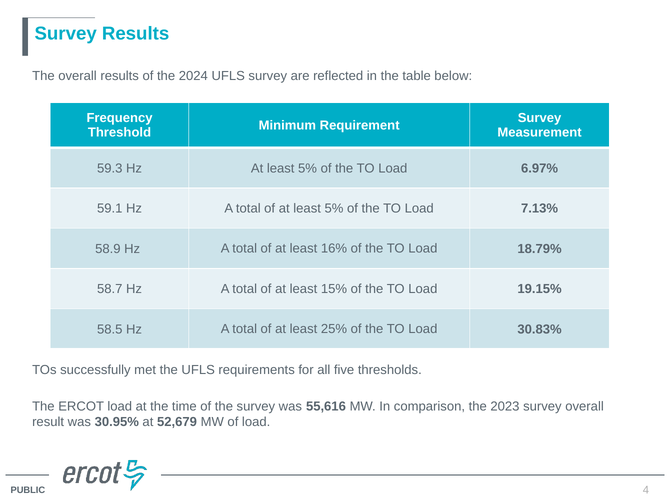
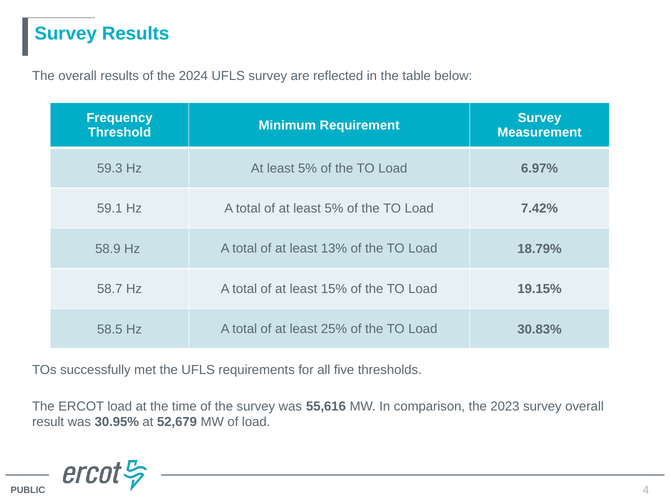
7.13%: 7.13% -> 7.42%
16%: 16% -> 13%
